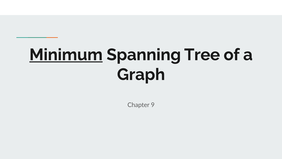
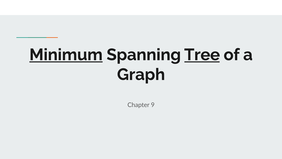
Tree underline: none -> present
